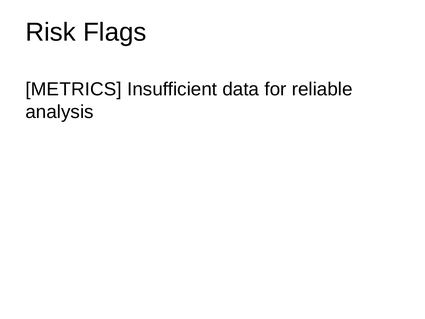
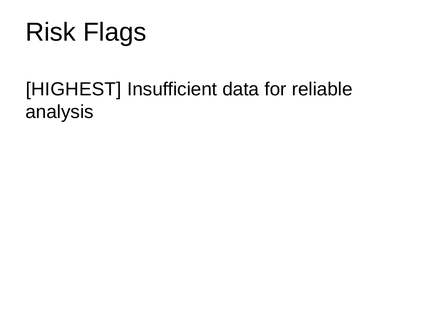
METRICS: METRICS -> HIGHEST
